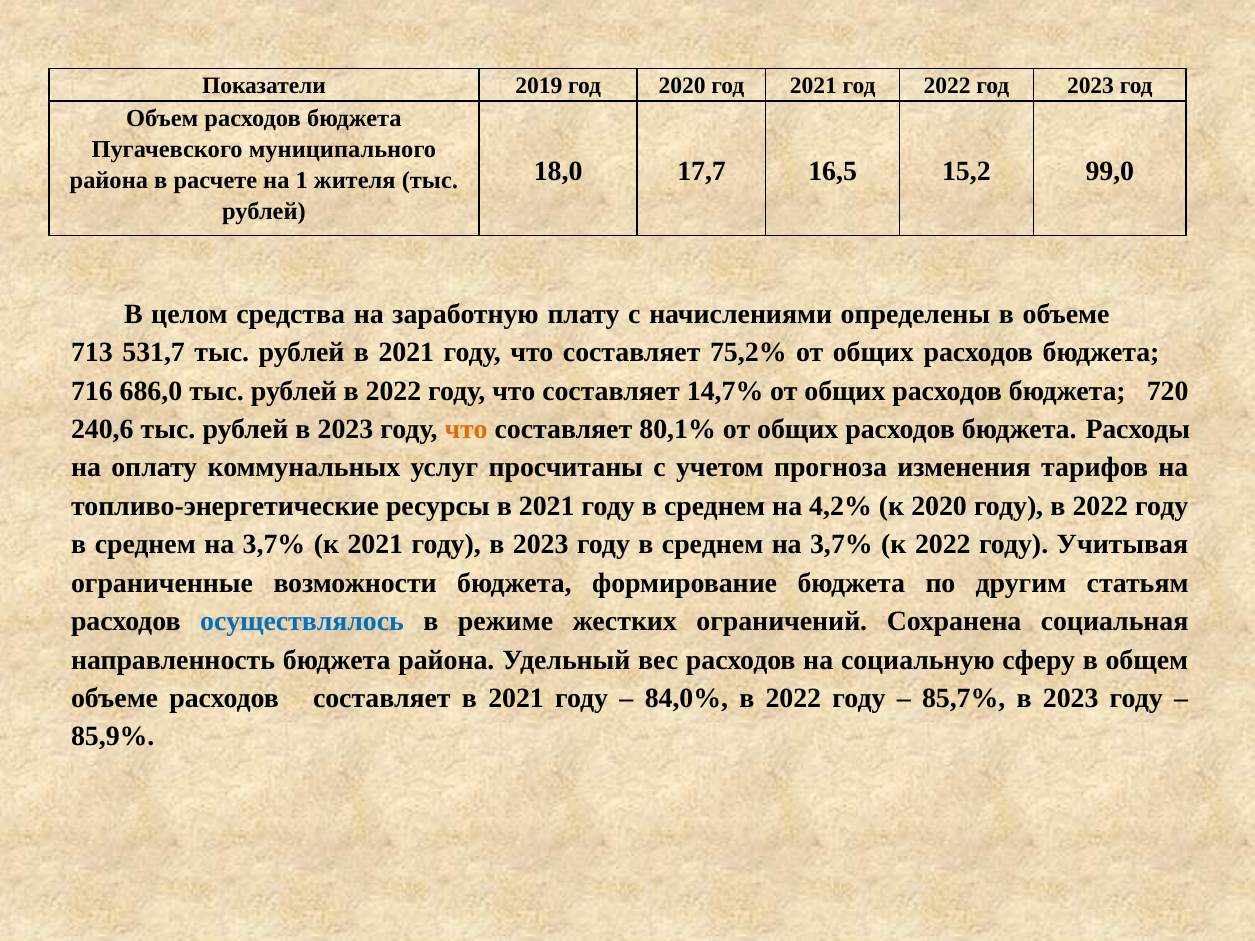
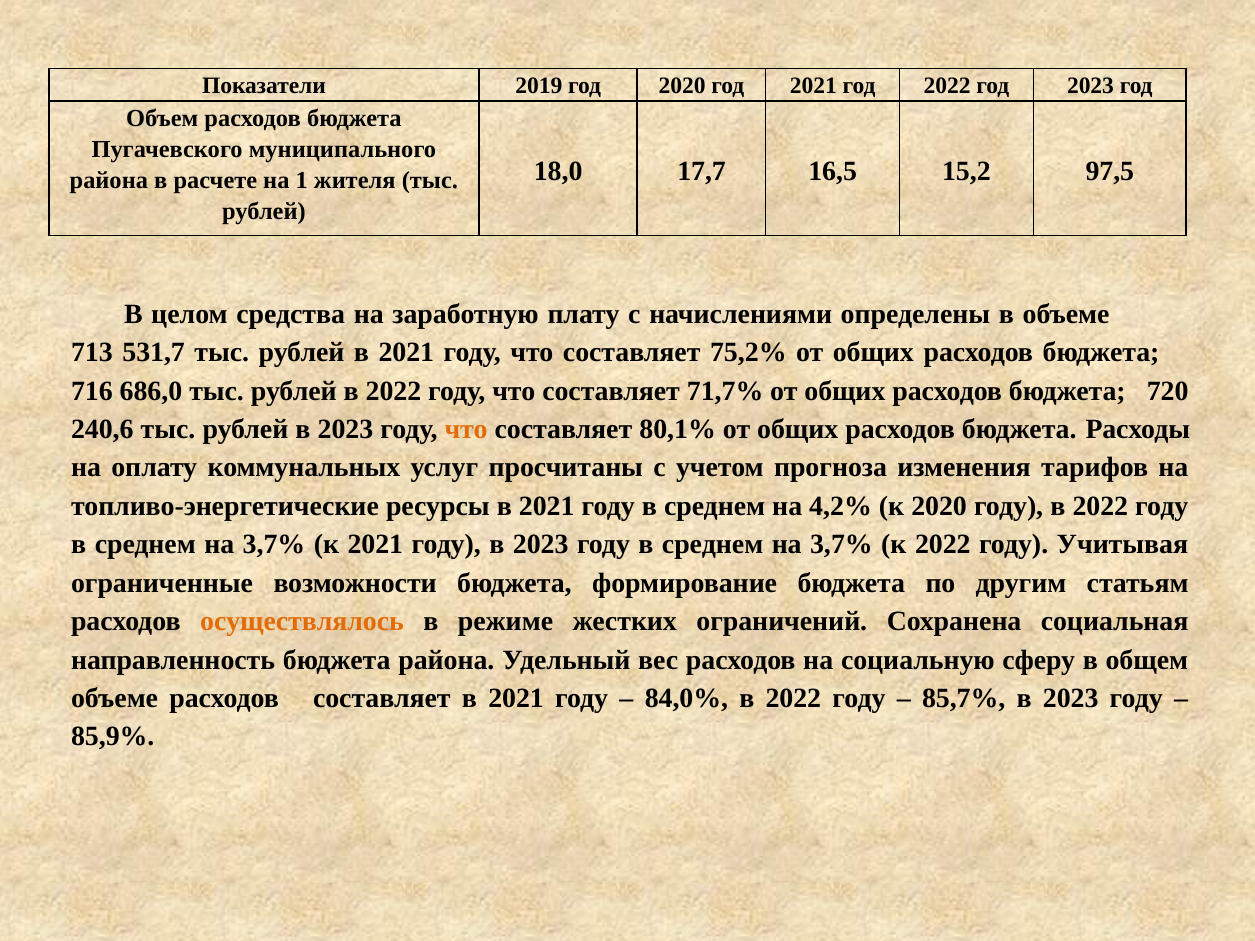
99,0: 99,0 -> 97,5
14,7%: 14,7% -> 71,7%
осуществлялось colour: blue -> orange
